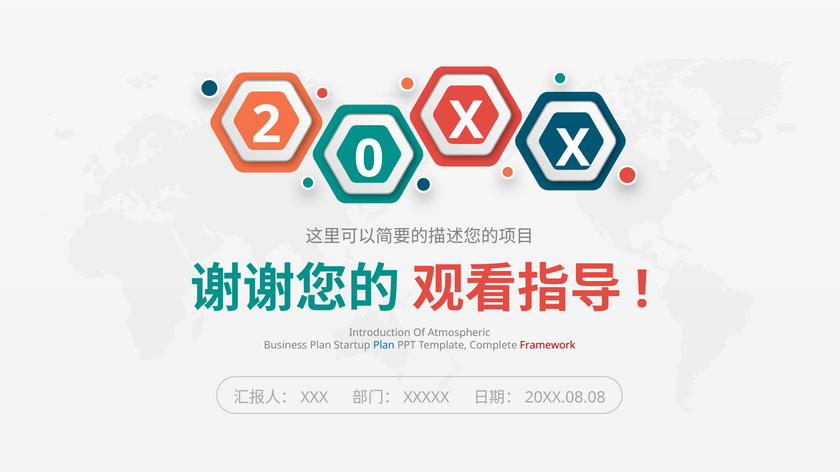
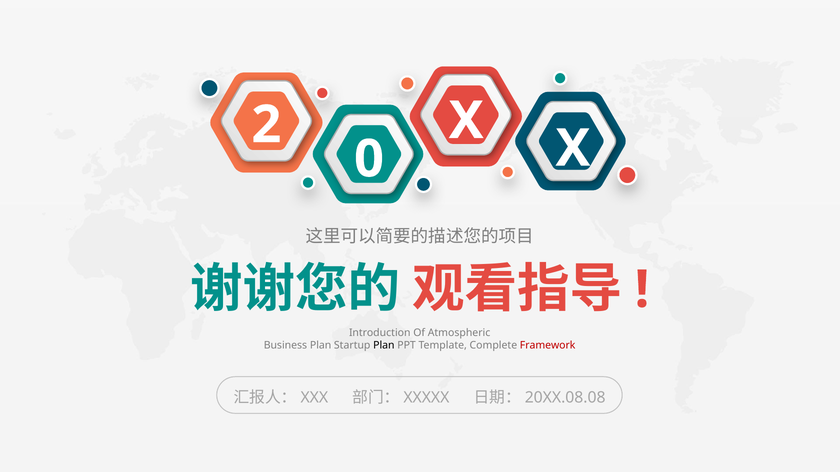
Plan at (384, 346) colour: blue -> black
